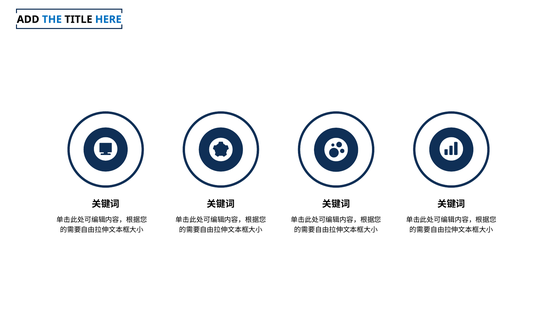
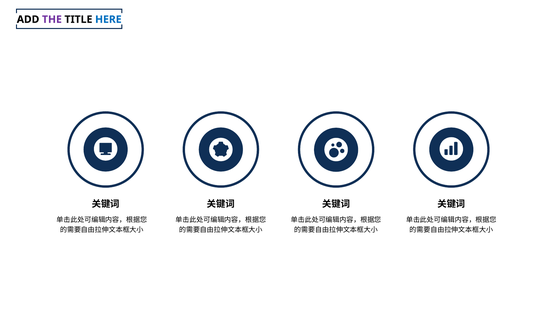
THE colour: blue -> purple
